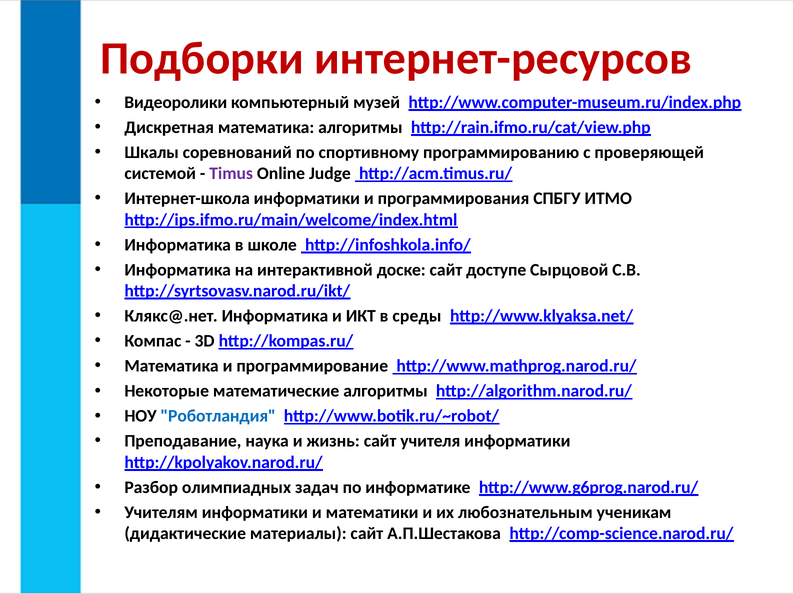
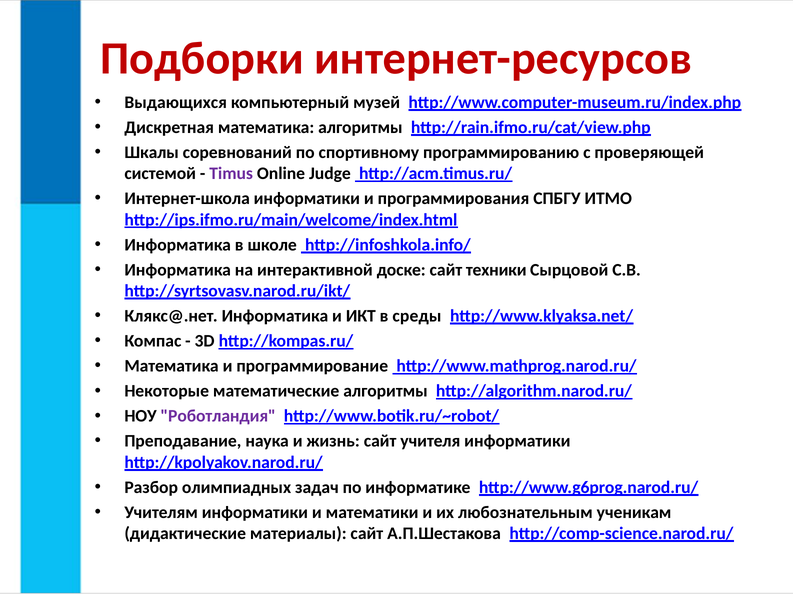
Видеоролики: Видеоролики -> Выдающихся
доступе: доступе -> техники
Роботландия colour: blue -> purple
